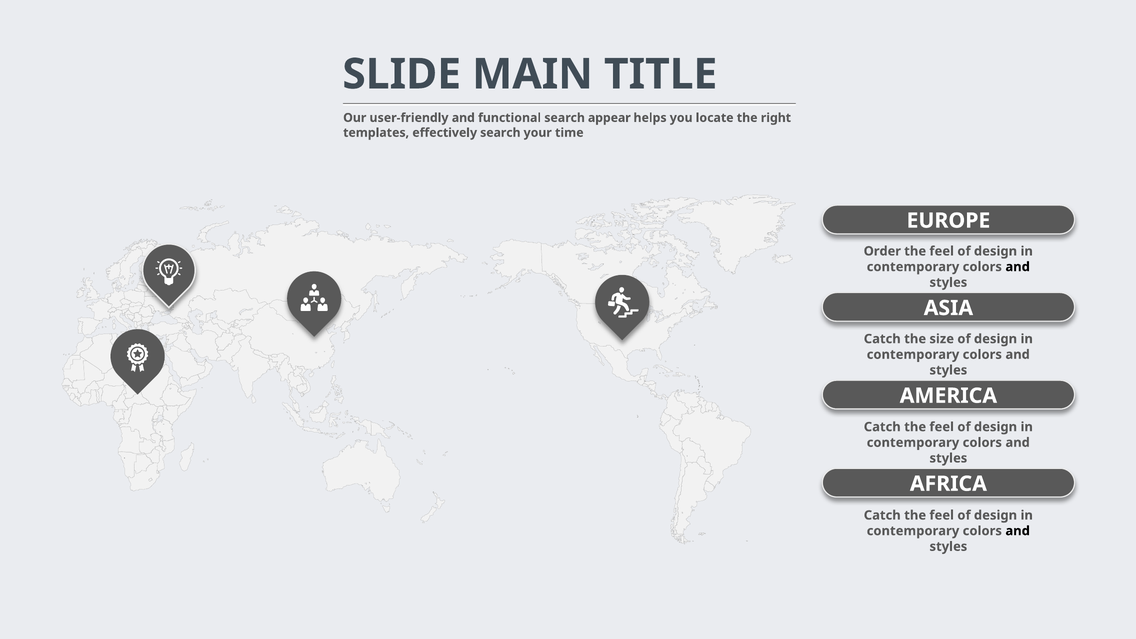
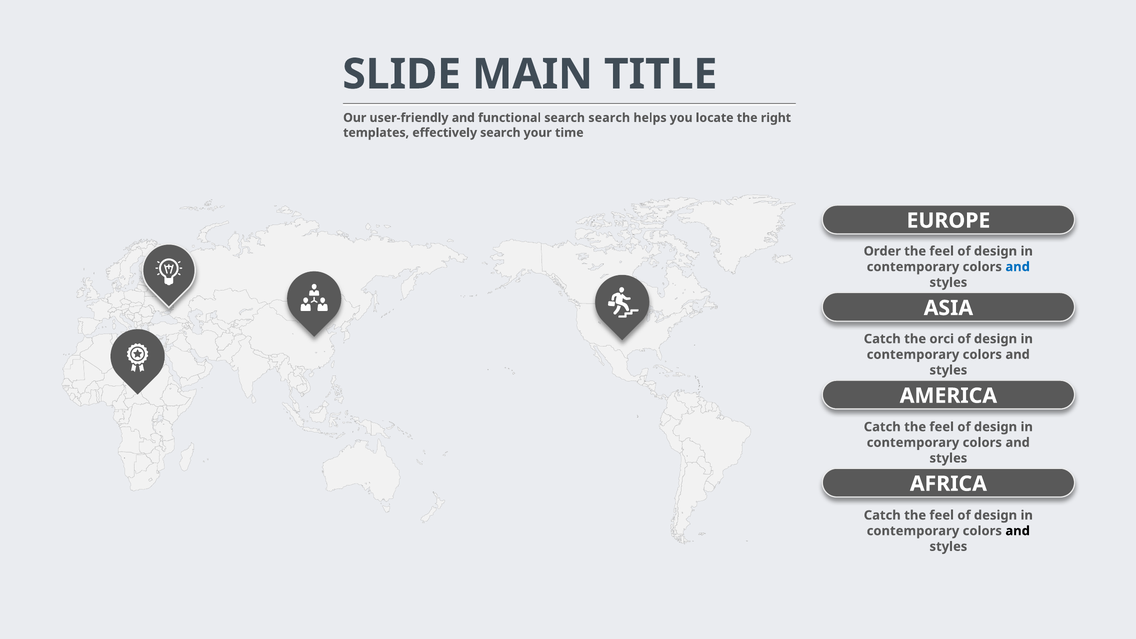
search appear: appear -> search
and at (1018, 267) colour: black -> blue
size: size -> orci
